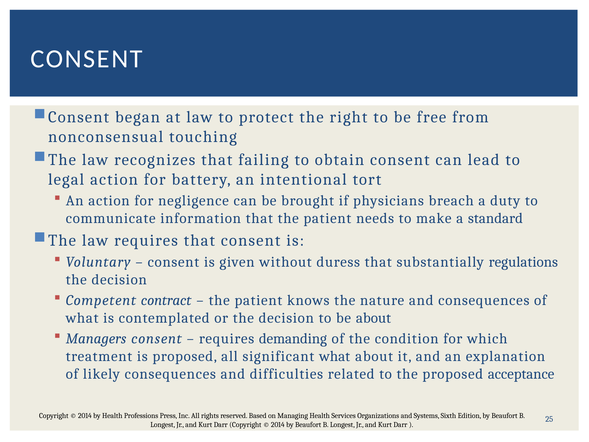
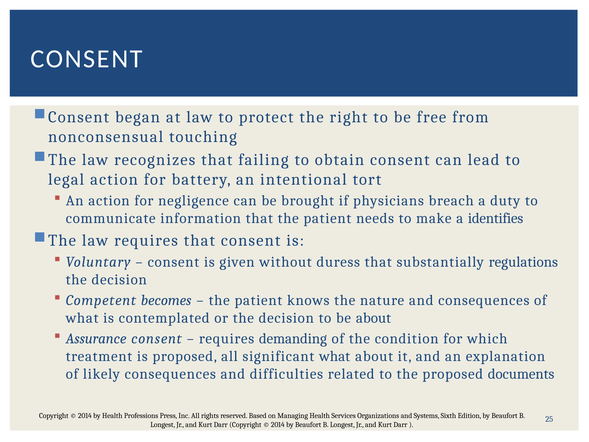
standard: standard -> identifies
contract: contract -> becomes
Managers: Managers -> Assurance
acceptance: acceptance -> documents
